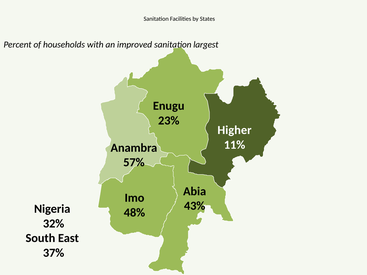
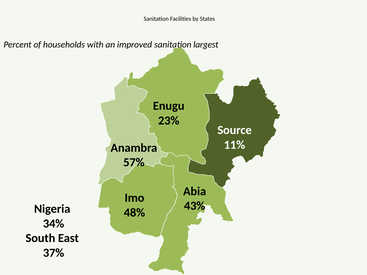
Higher: Higher -> Source
32%: 32% -> 34%
